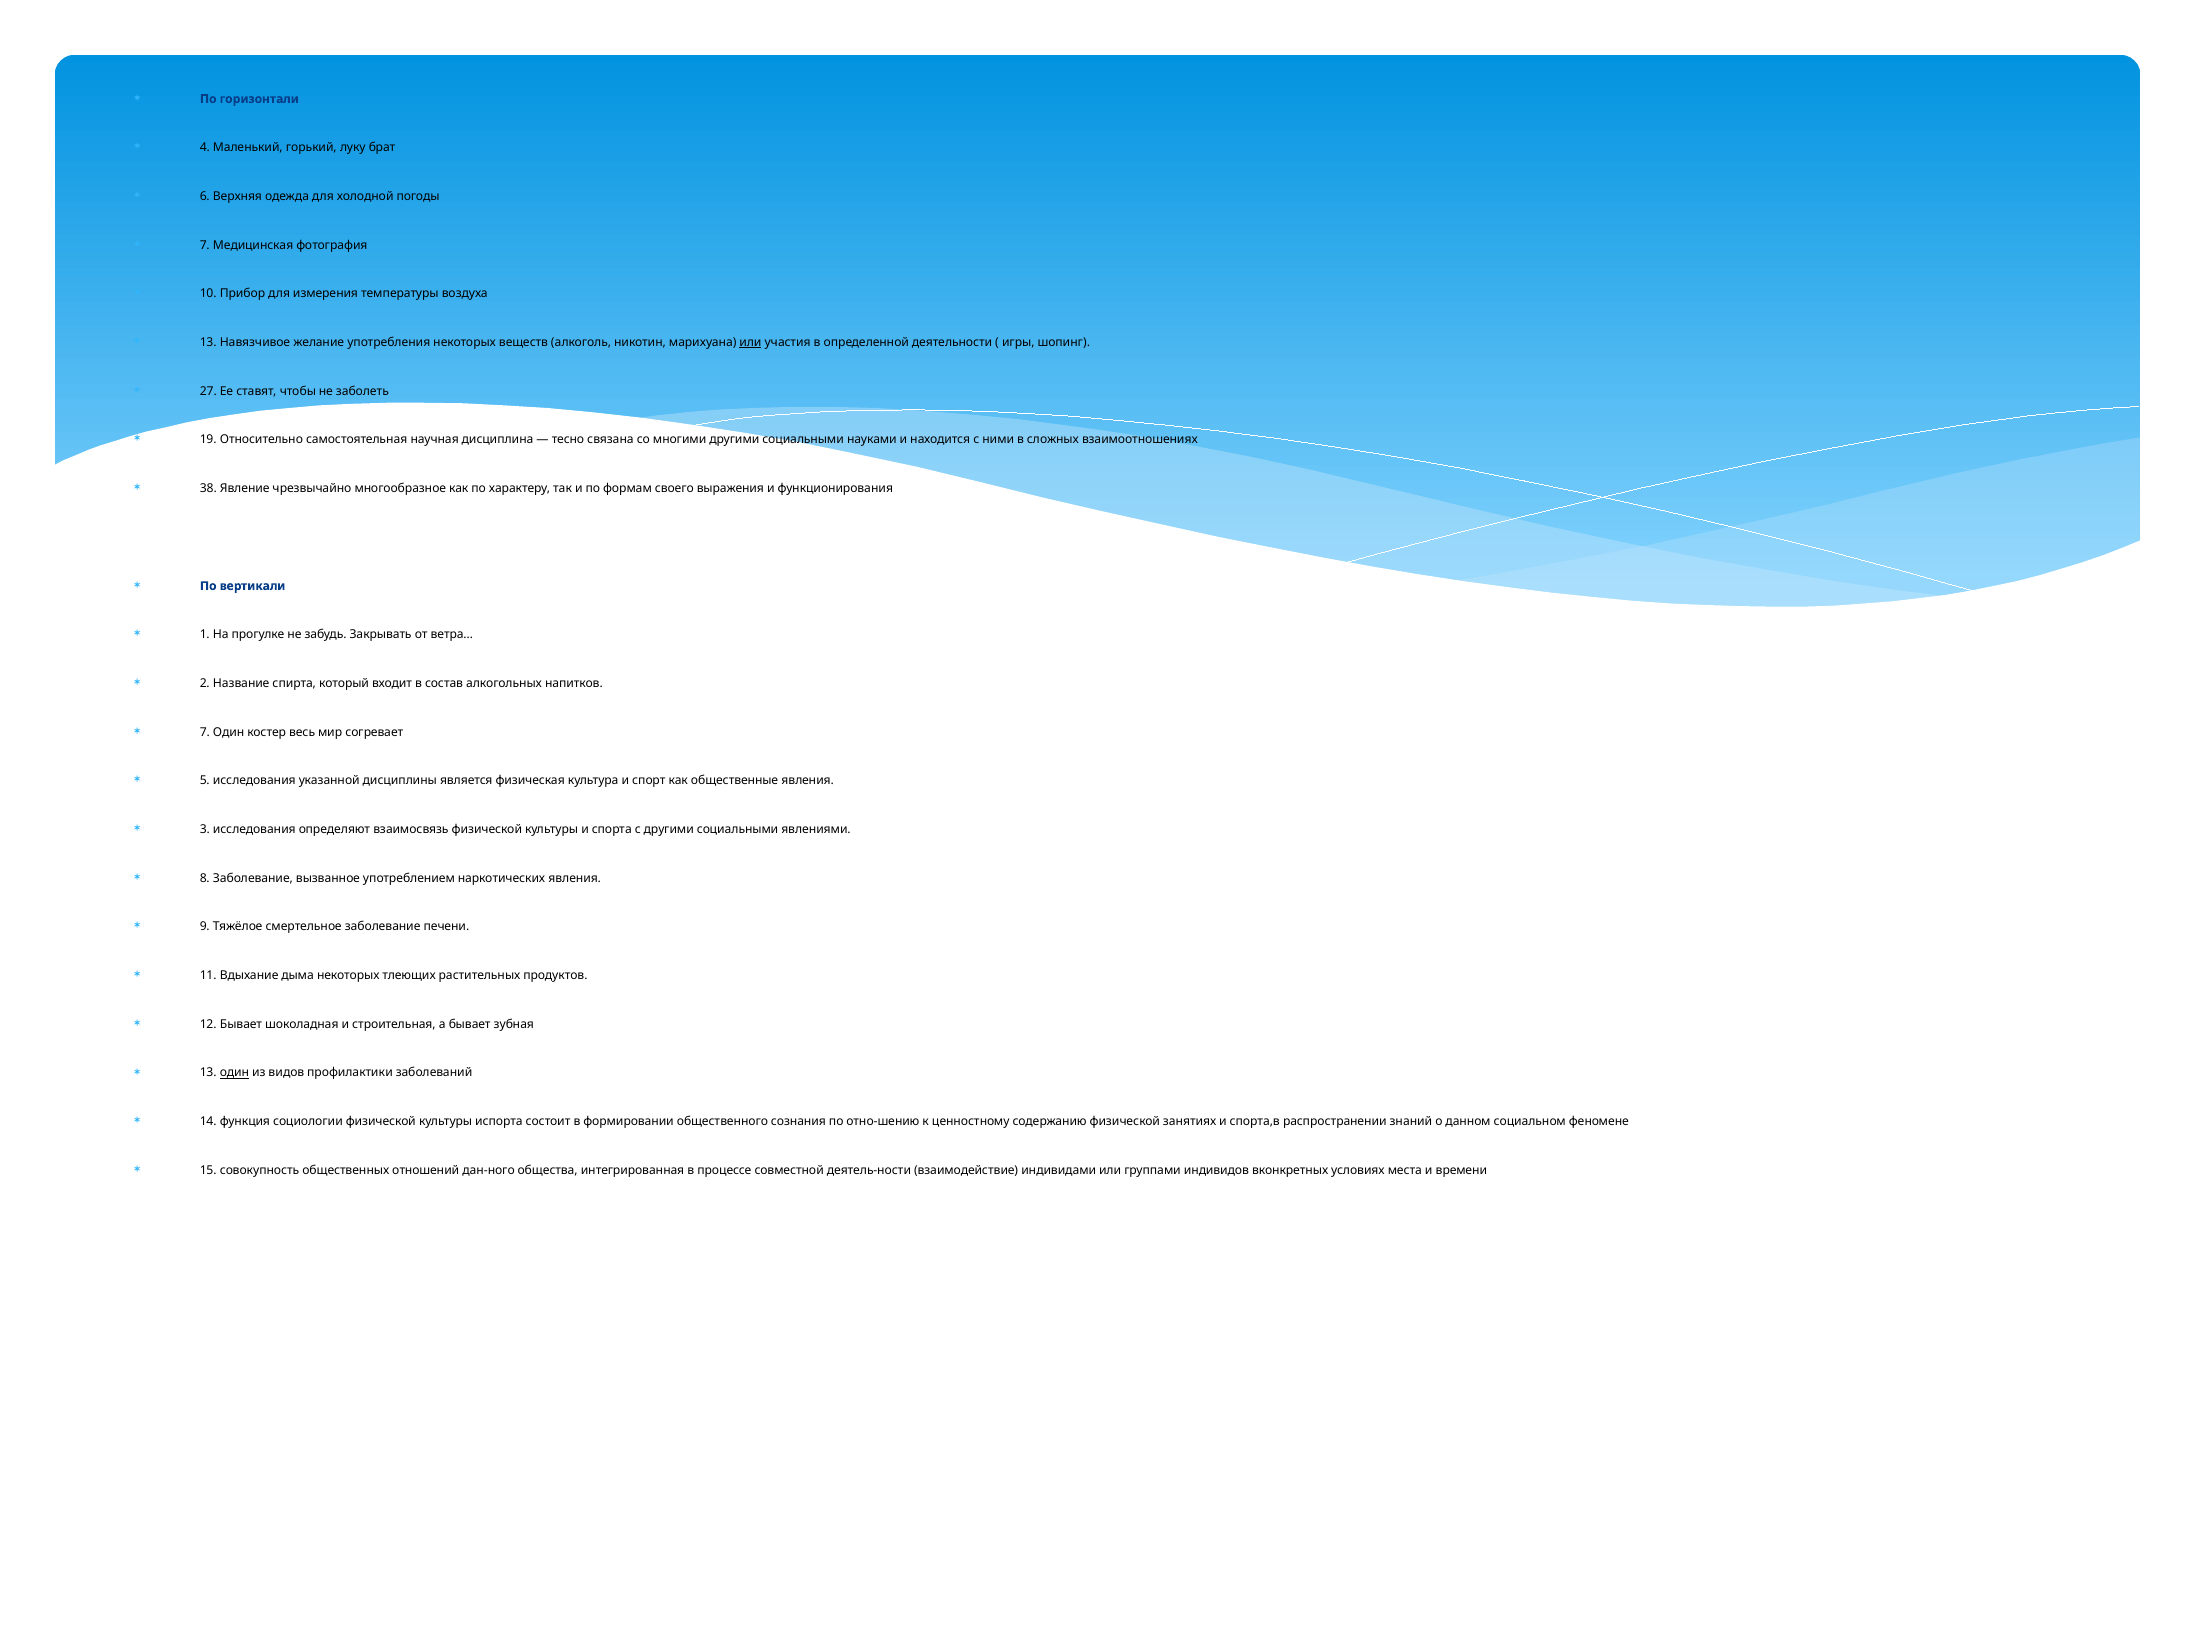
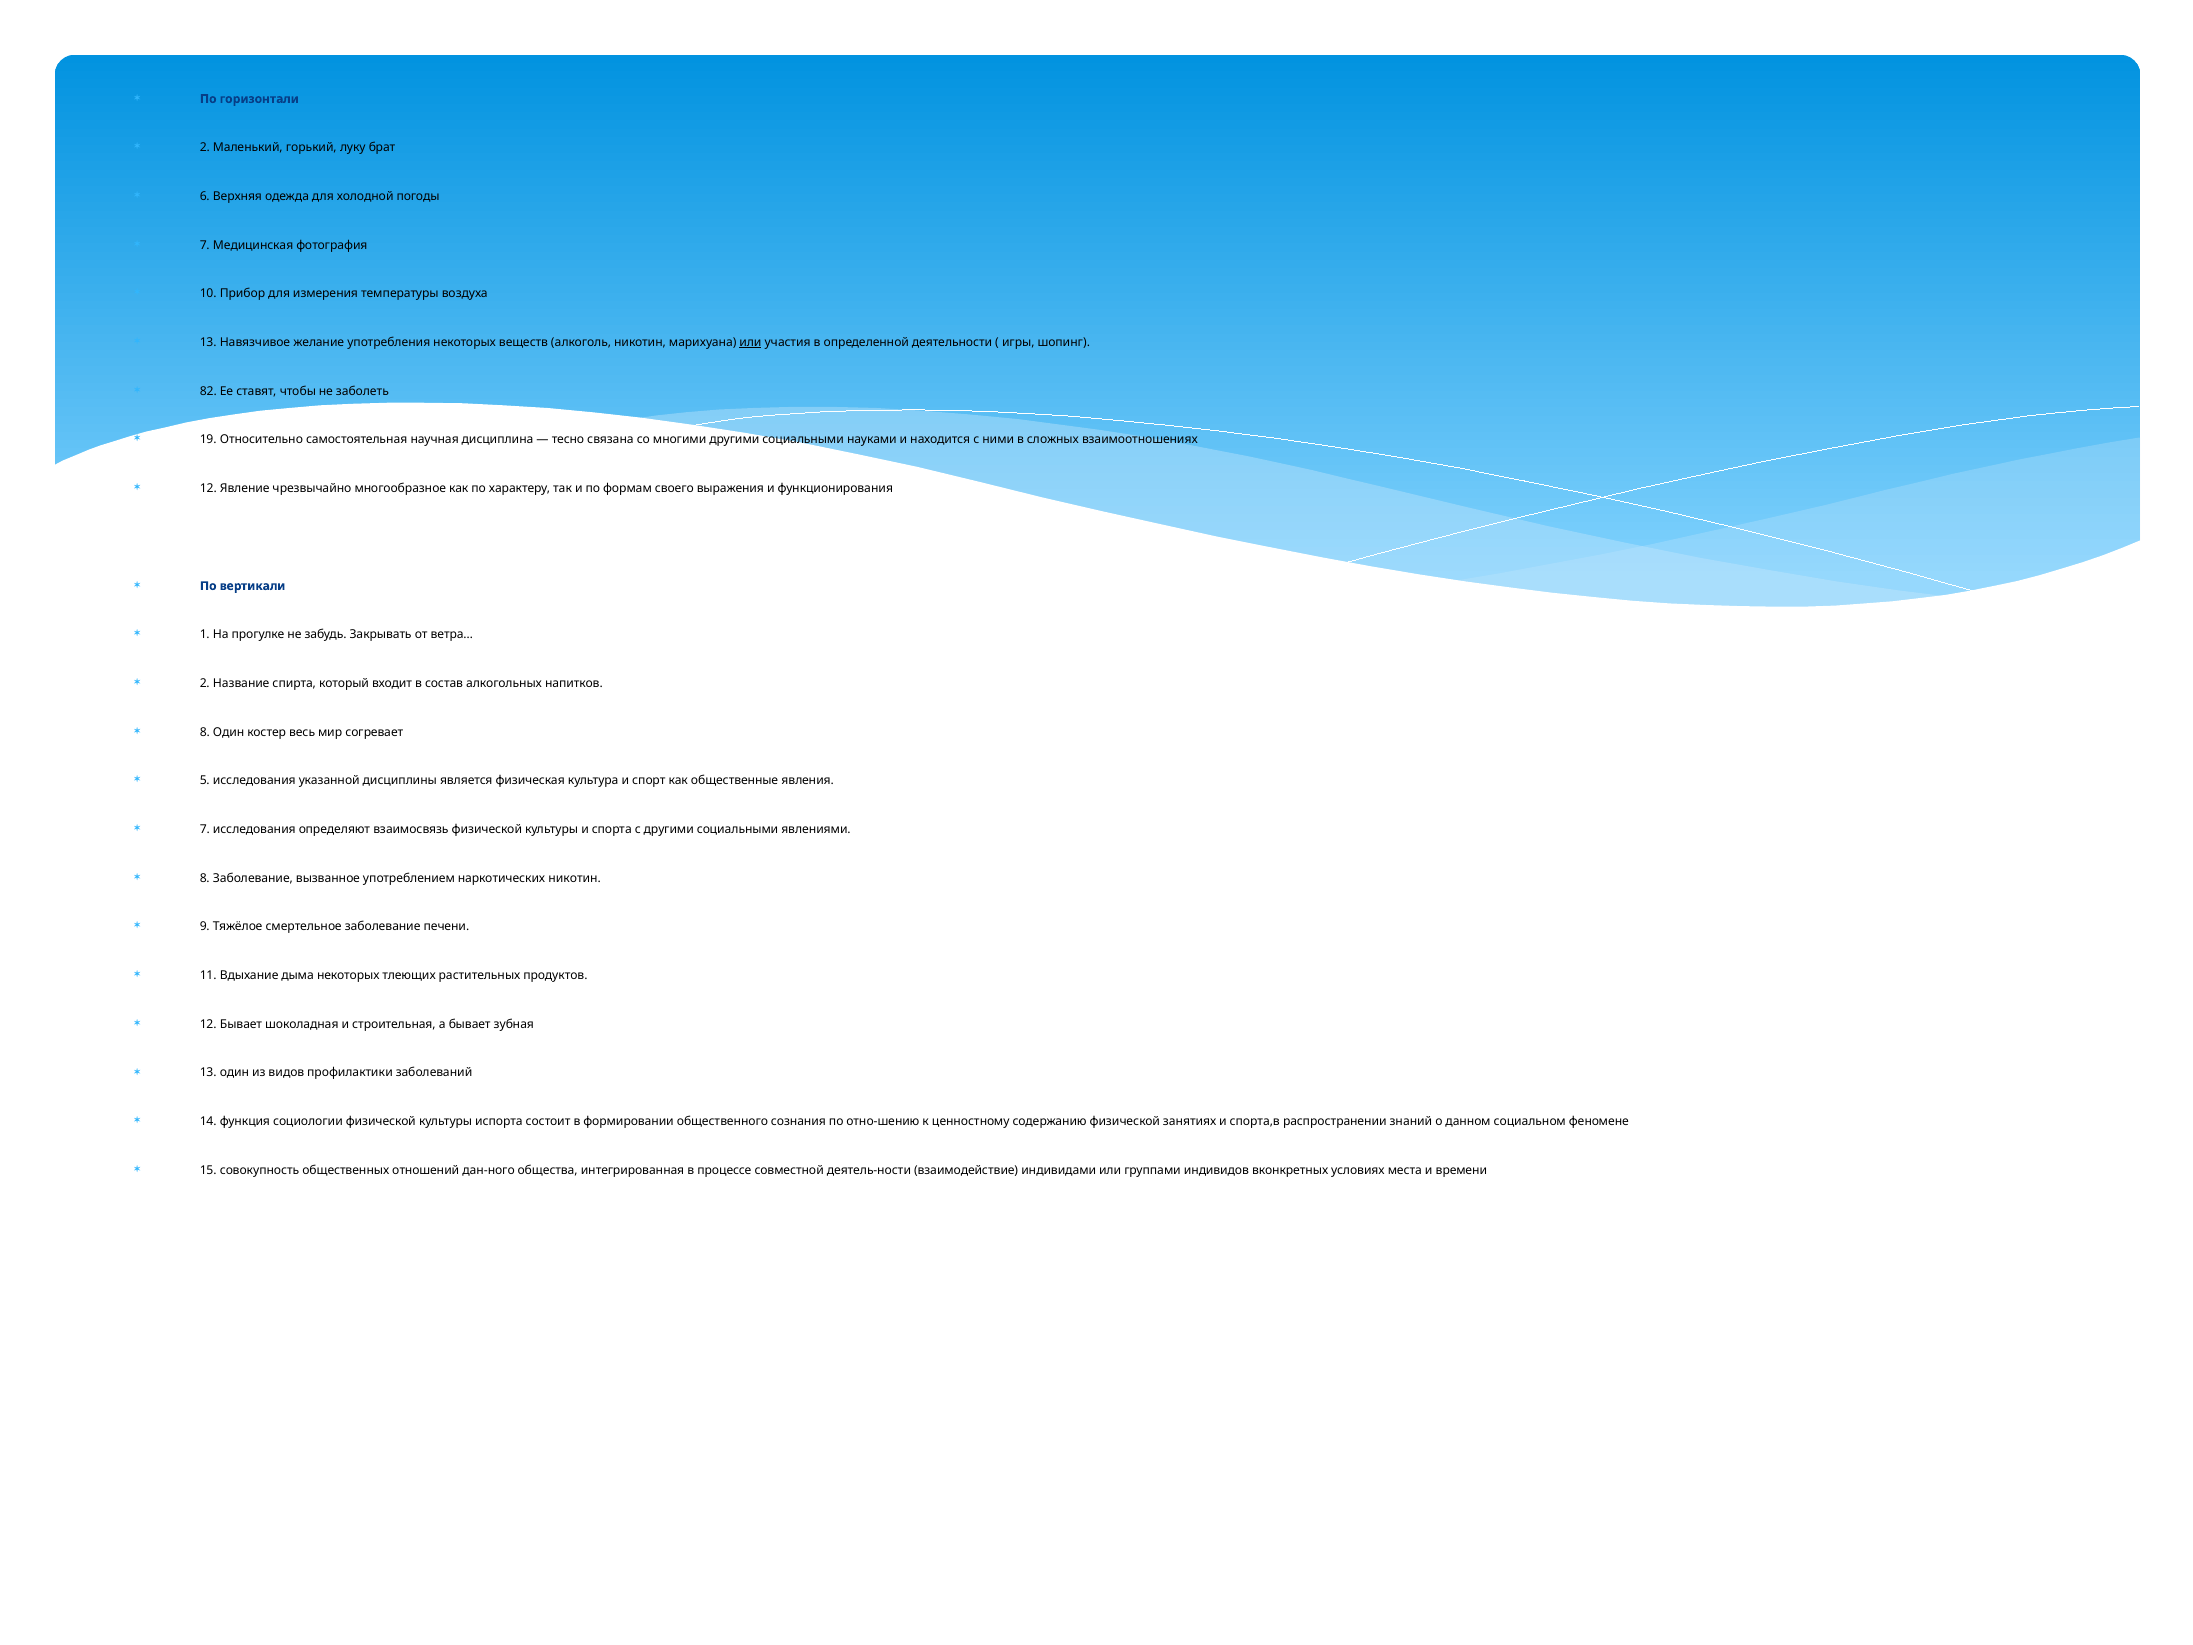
4 at (205, 148): 4 -> 2
27: 27 -> 82
38 at (208, 488): 38 -> 12
7 at (205, 732): 7 -> 8
3 at (205, 829): 3 -> 7
наркотических явления: явления -> никотин
один at (235, 1073) underline: present -> none
